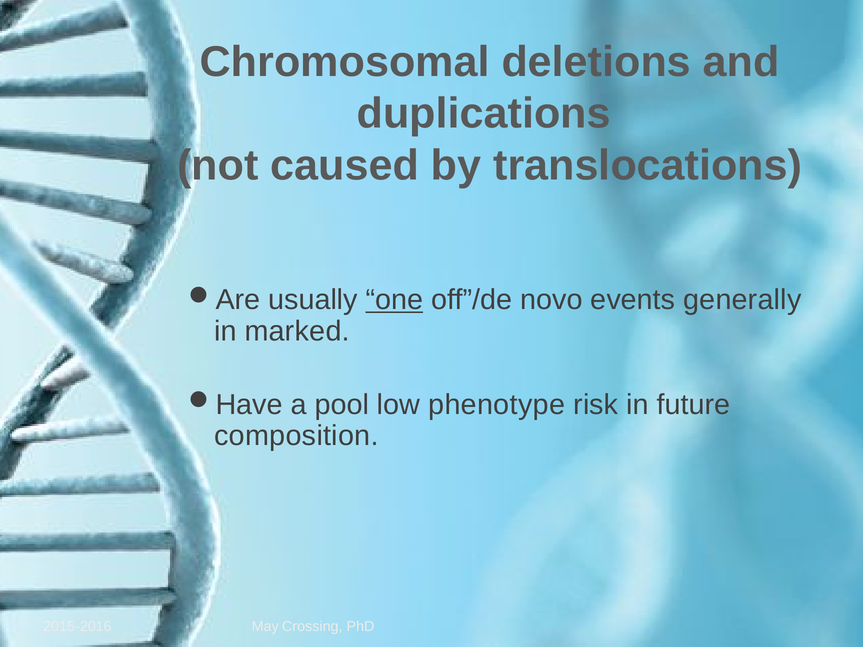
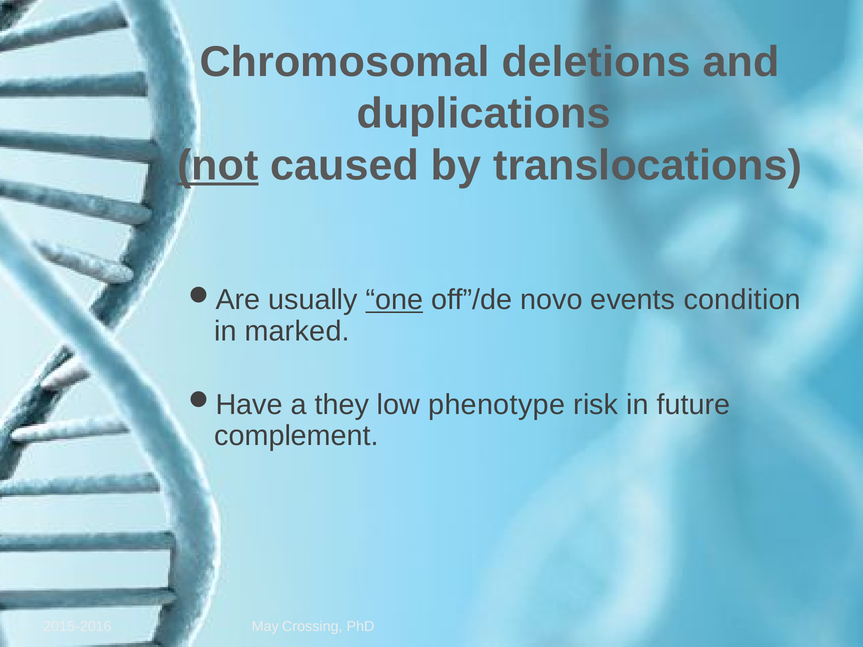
not underline: none -> present
generally: generally -> condition
pool: pool -> they
composition: composition -> complement
